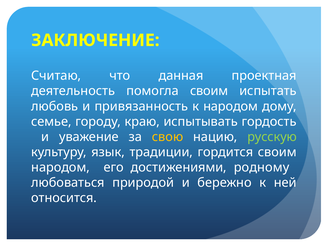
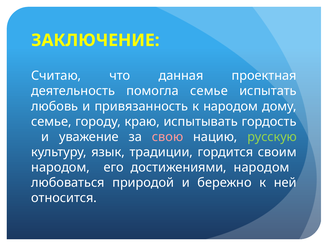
помогла своим: своим -> семье
свою colour: yellow -> pink
достижениями родному: родному -> народом
